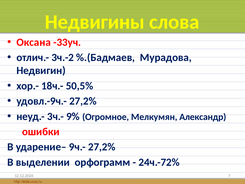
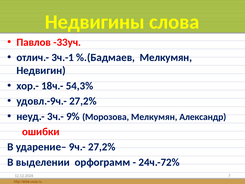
Оксана: Оксана -> Павлов
3ч.-2: 3ч.-2 -> 3ч.-1
%.(Бадмаев Мурадова: Мурадова -> Мелкумян
50,5%: 50,5% -> 54,3%
Огромное: Огромное -> Морозова
